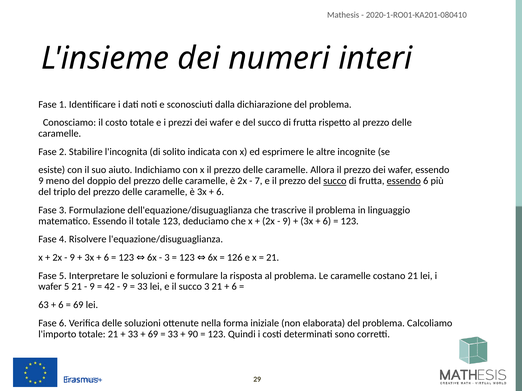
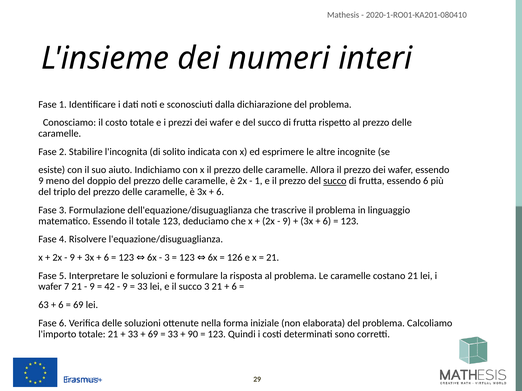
7 at (259, 181): 7 -> 1
essendo at (404, 181) underline: present -> none
wafer 5: 5 -> 7
